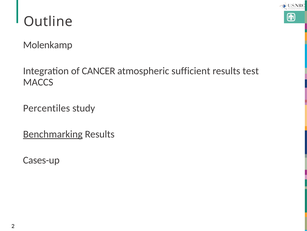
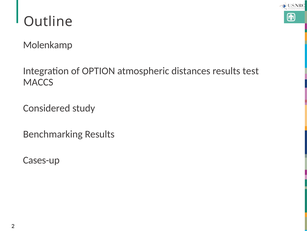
CANCER: CANCER -> OPTION
sufficient: sufficient -> distances
Percentiles: Percentiles -> Considered
Benchmarking underline: present -> none
